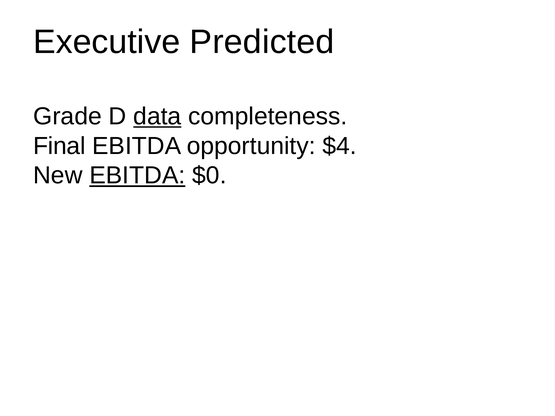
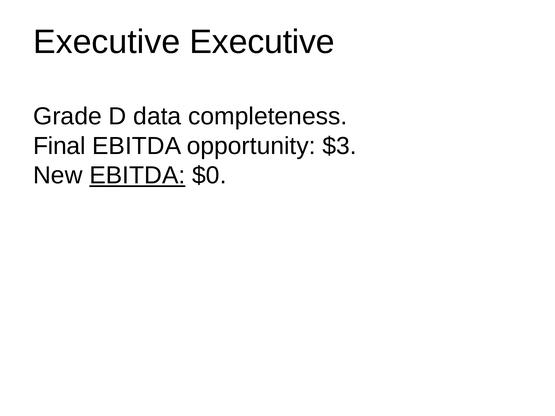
Executive Predicted: Predicted -> Executive
data underline: present -> none
$4: $4 -> $3
